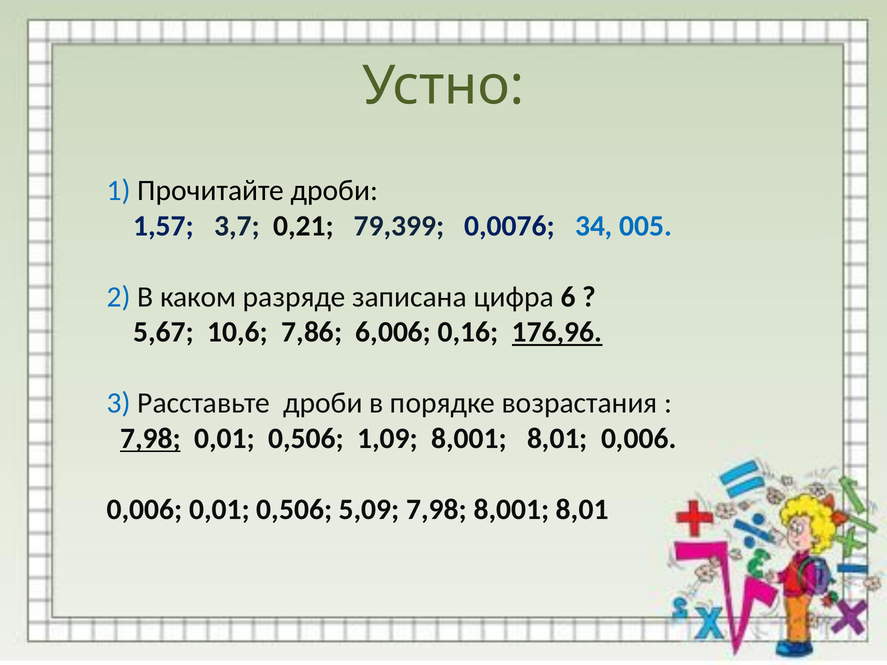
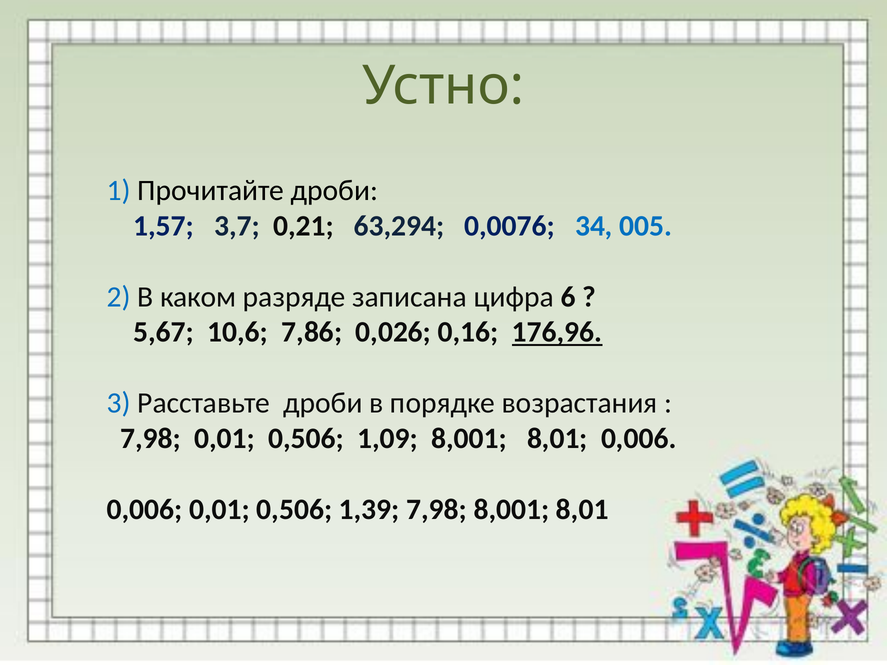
79,399: 79,399 -> 63,294
6,006: 6,006 -> 0,026
7,98 at (150, 439) underline: present -> none
5,09: 5,09 -> 1,39
